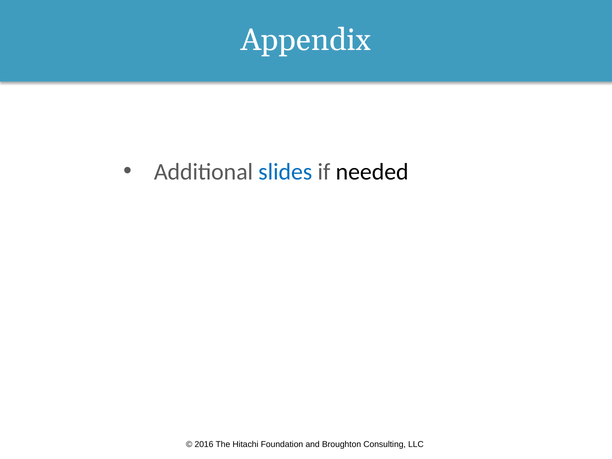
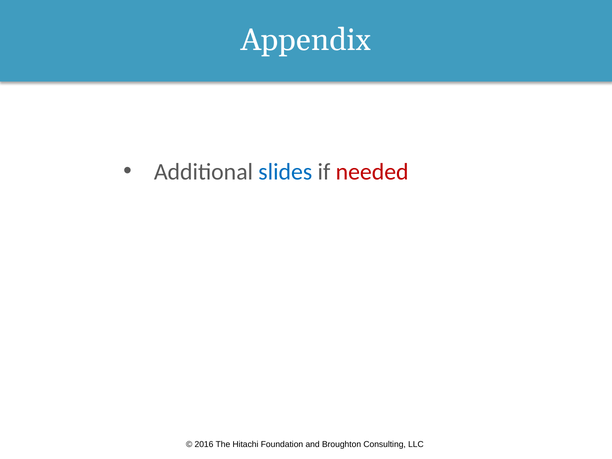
needed colour: black -> red
